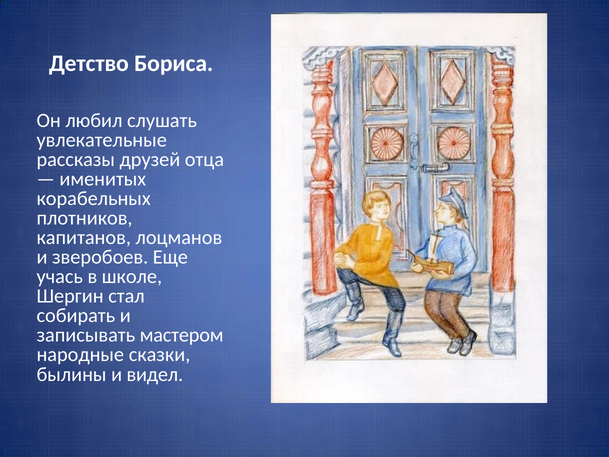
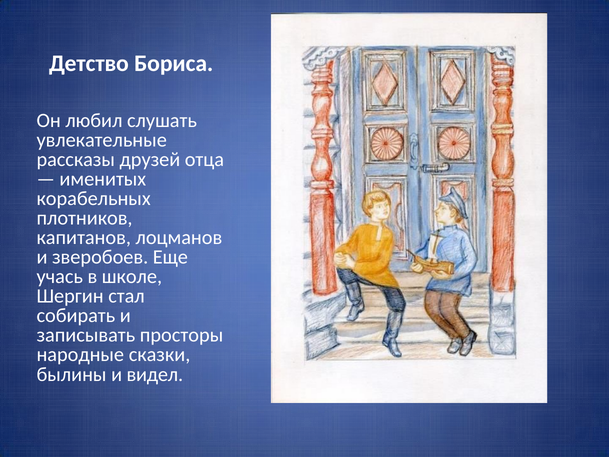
мастером: мастером -> просторы
